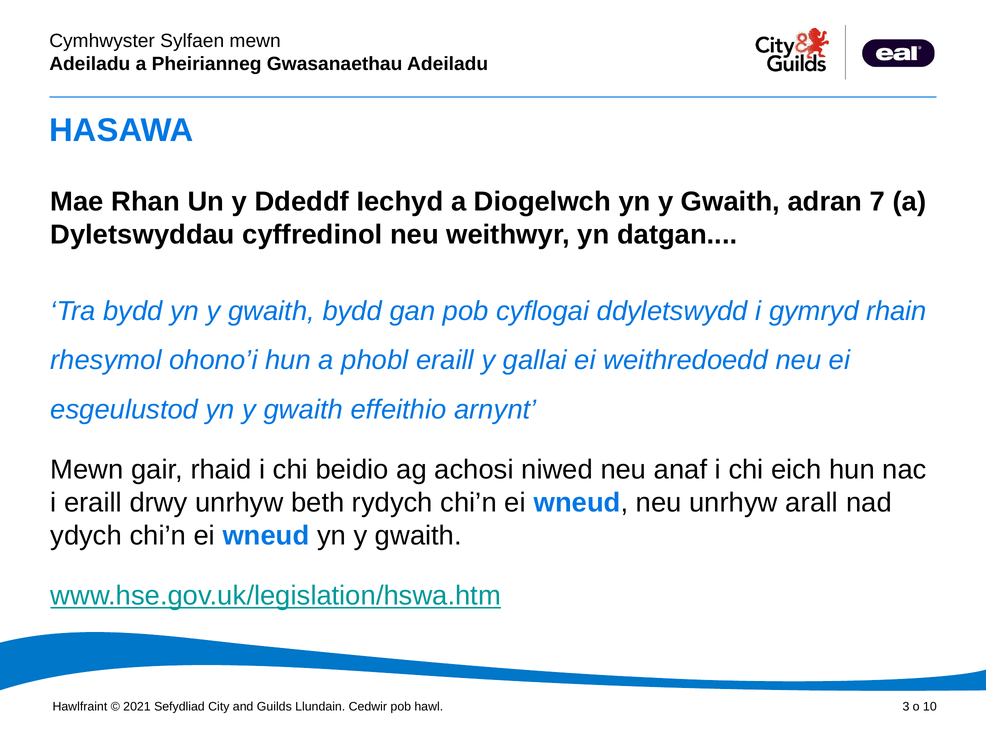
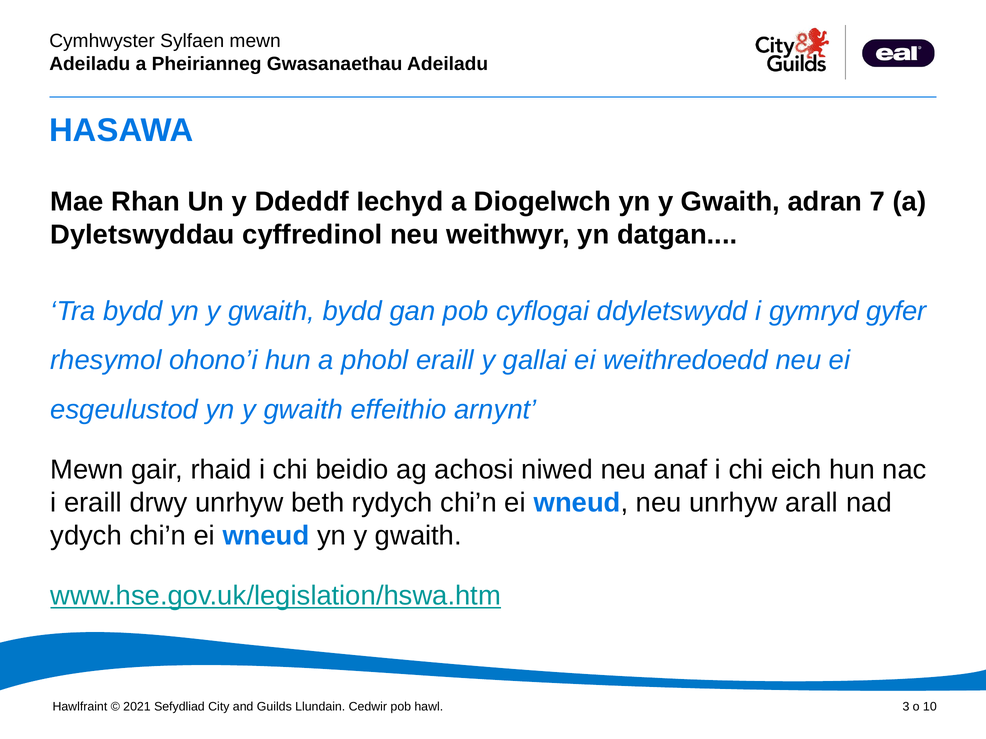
rhain: rhain -> gyfer
